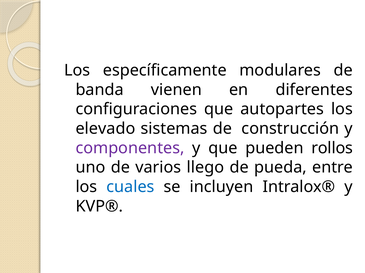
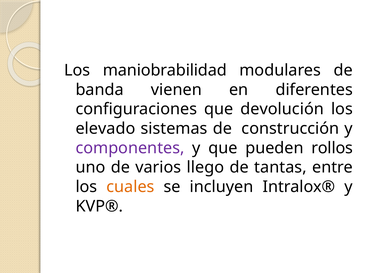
específicamente: específicamente -> maniobrabilidad
autopartes: autopartes -> devolución
pueda: pueda -> tantas
cuales colour: blue -> orange
